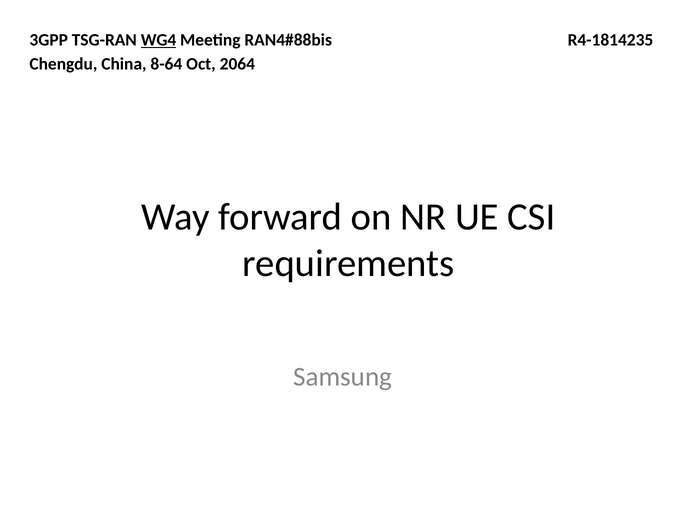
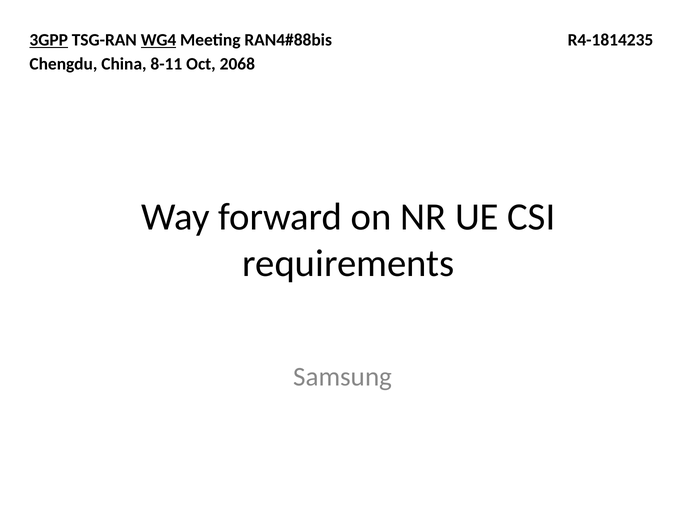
3GPP underline: none -> present
8-64: 8-64 -> 8-11
2064: 2064 -> 2068
